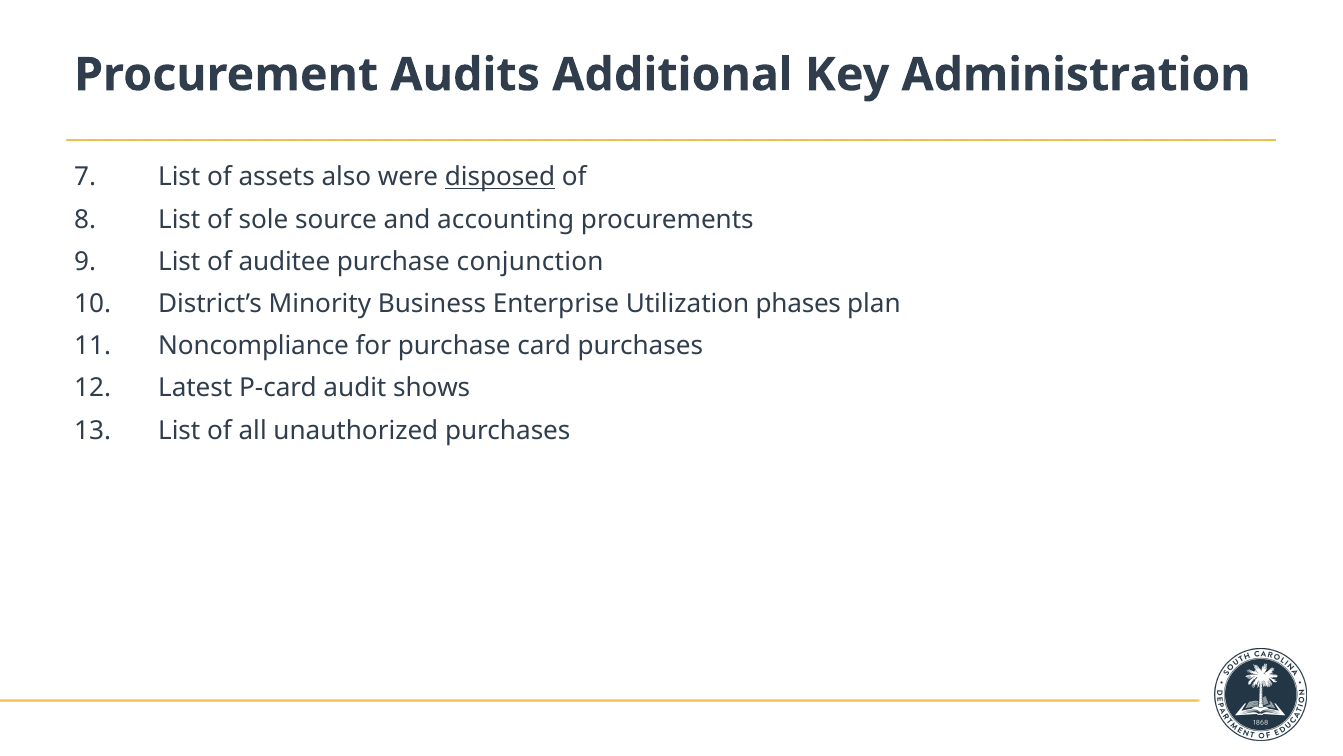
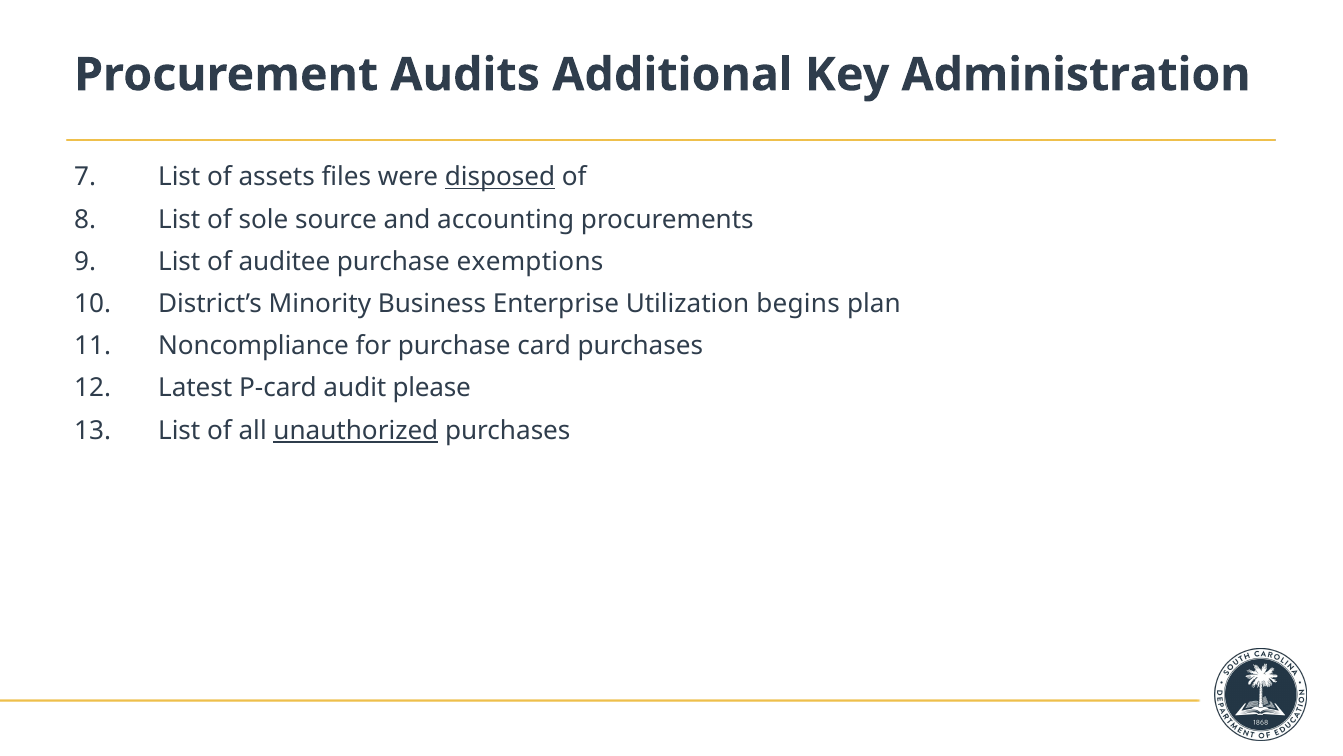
also: also -> files
conjunction: conjunction -> exemptions
phases: phases -> begins
shows: shows -> please
unauthorized underline: none -> present
